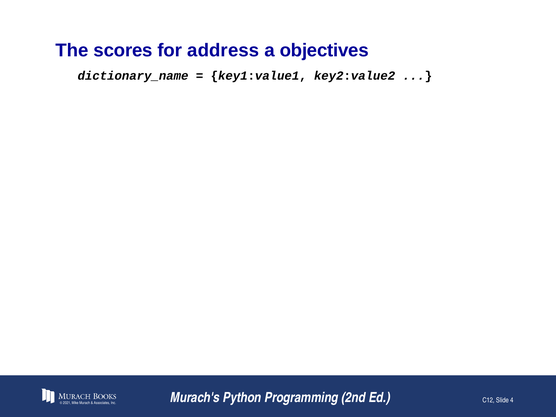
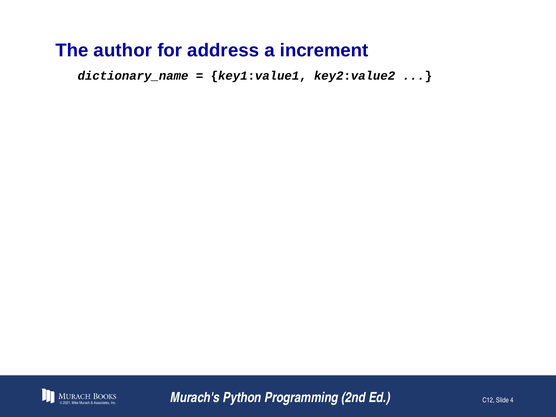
scores: scores -> author
objectives: objectives -> increment
